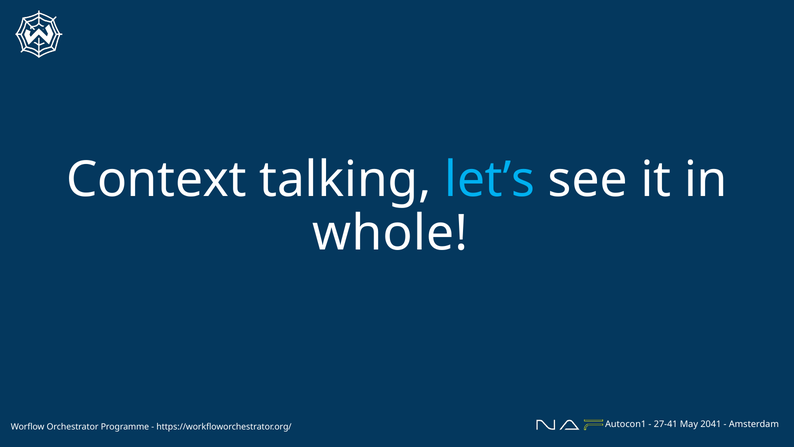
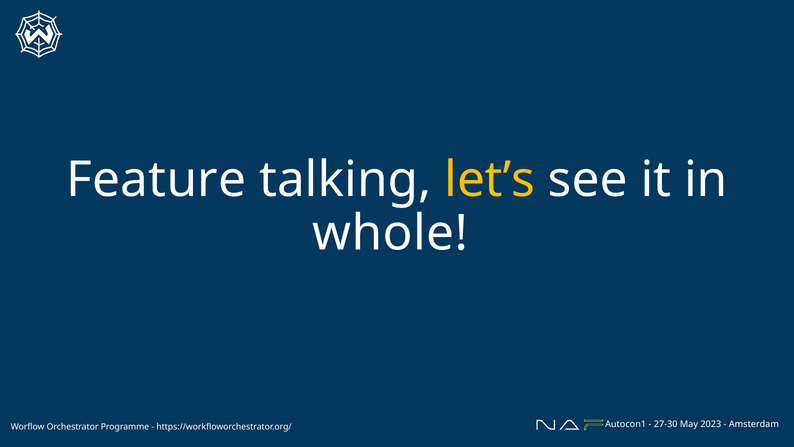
Context: Context -> Feature
let’s colour: light blue -> yellow
27-41: 27-41 -> 27-30
2041: 2041 -> 2023
